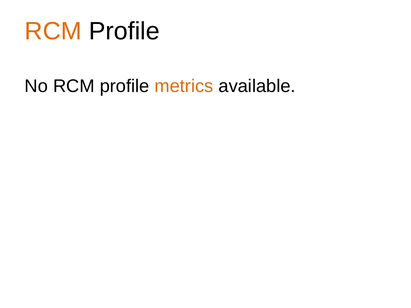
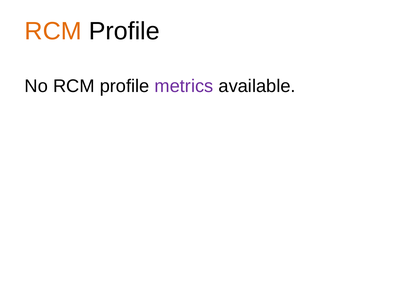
metrics colour: orange -> purple
